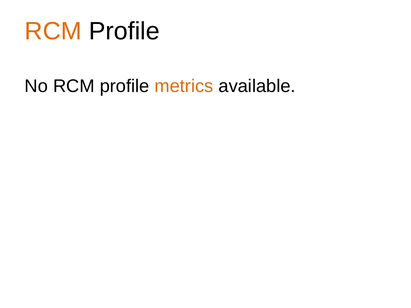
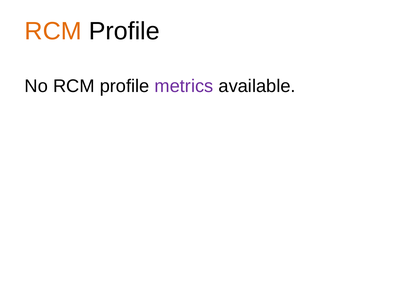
metrics colour: orange -> purple
